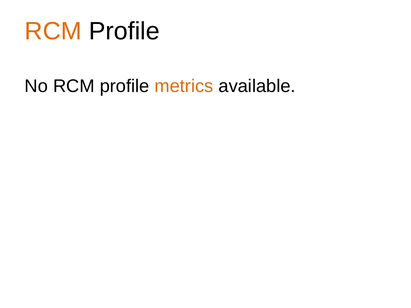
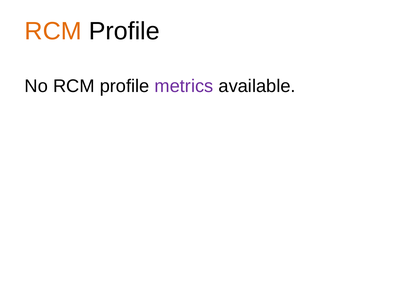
metrics colour: orange -> purple
